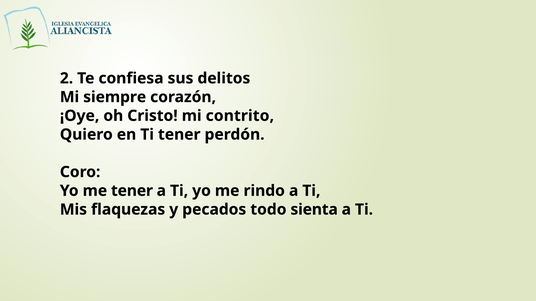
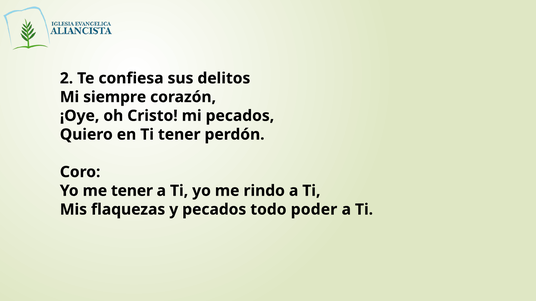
mi contrito: contrito -> pecados
sienta: sienta -> poder
